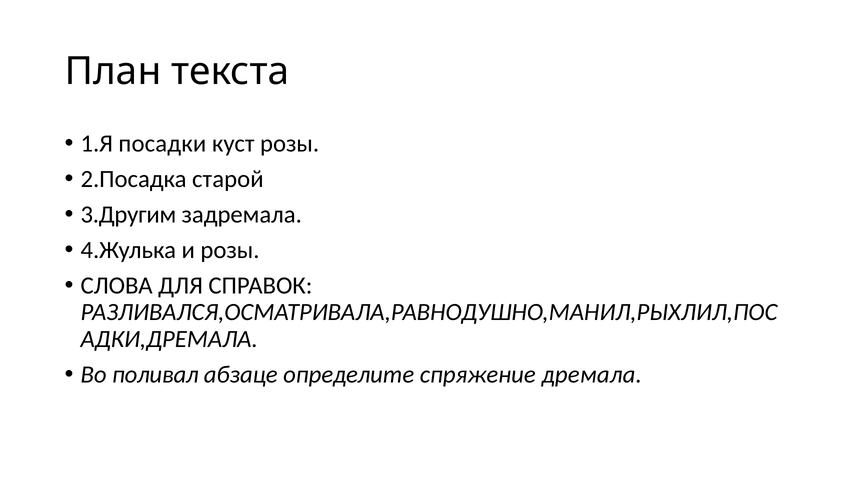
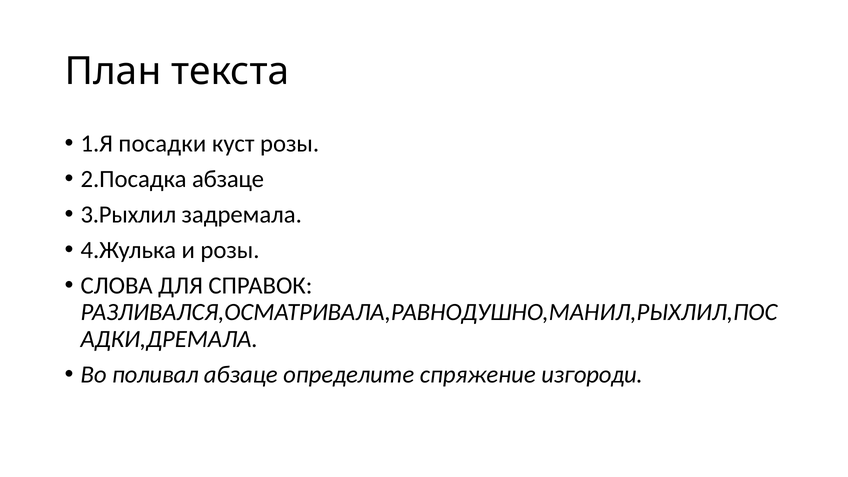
2.Посадка старой: старой -> абзаце
3.Другим: 3.Другим -> 3.Рыхлил
дремала: дремала -> изгороди
